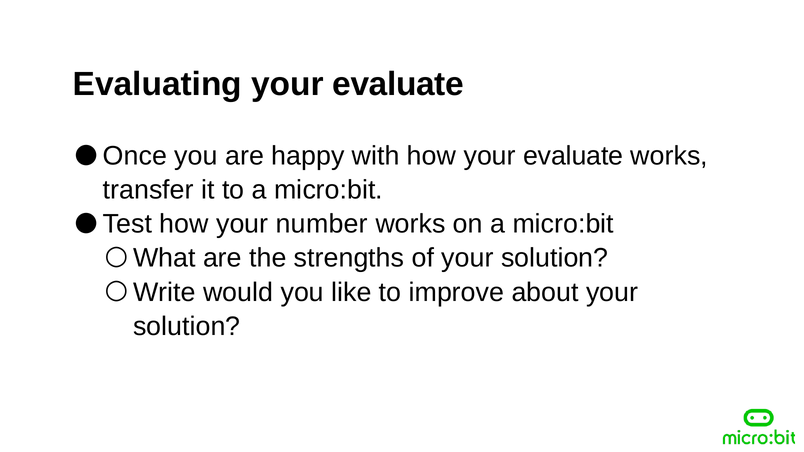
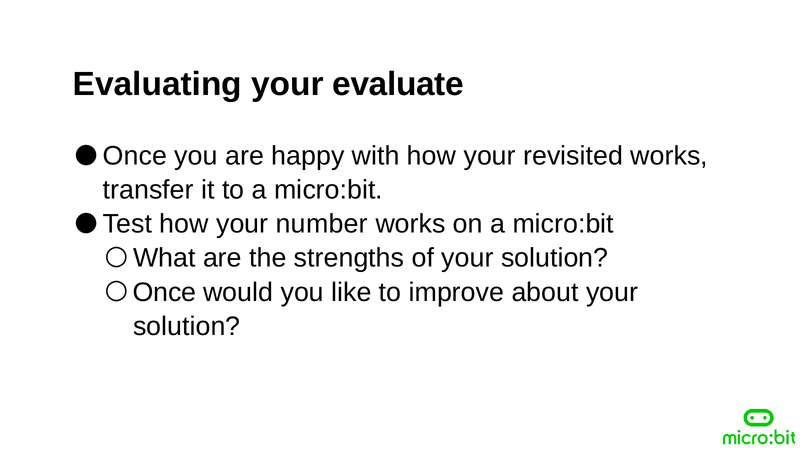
how your evaluate: evaluate -> revisited
Write at (164, 292): Write -> Once
